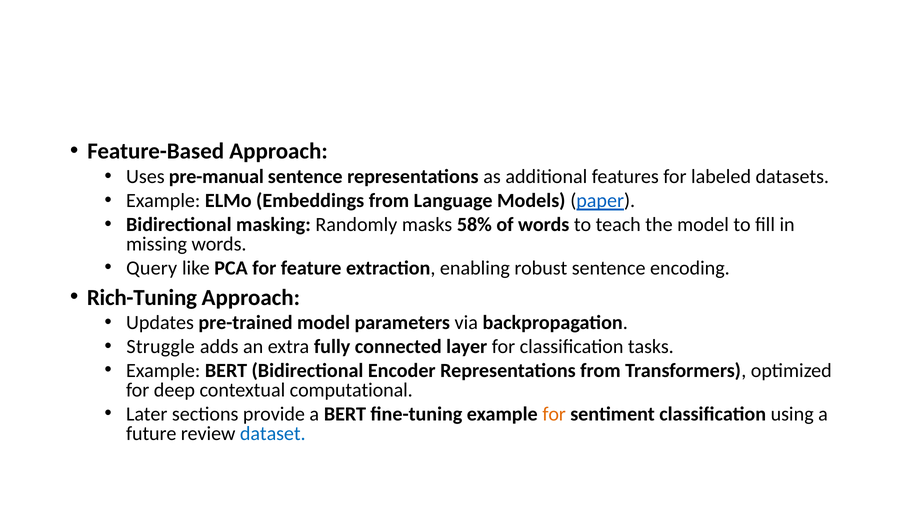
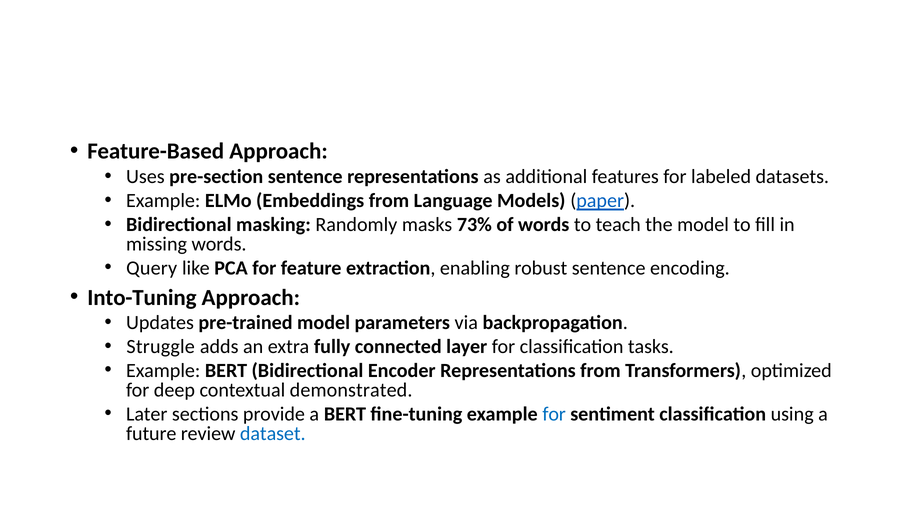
pre-manual: pre-manual -> pre-section
58%: 58% -> 73%
Rich-Tuning: Rich-Tuning -> Into-Tuning
computational: computational -> demonstrated
for at (554, 414) colour: orange -> blue
